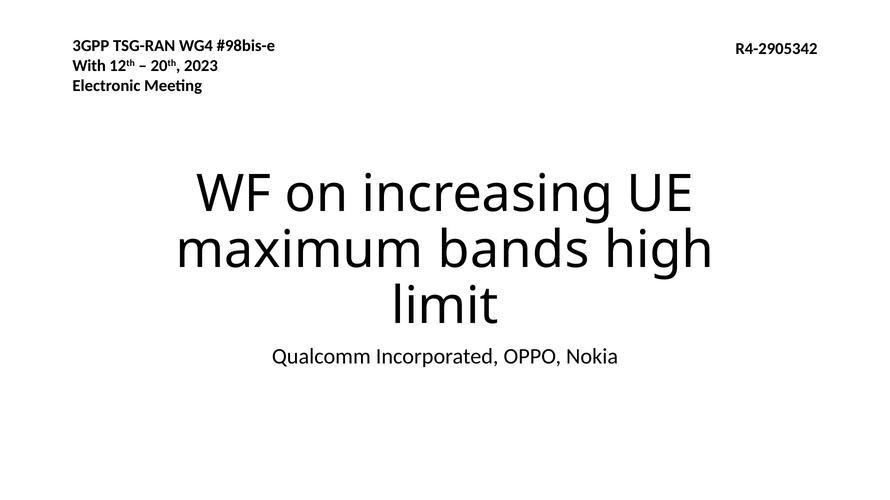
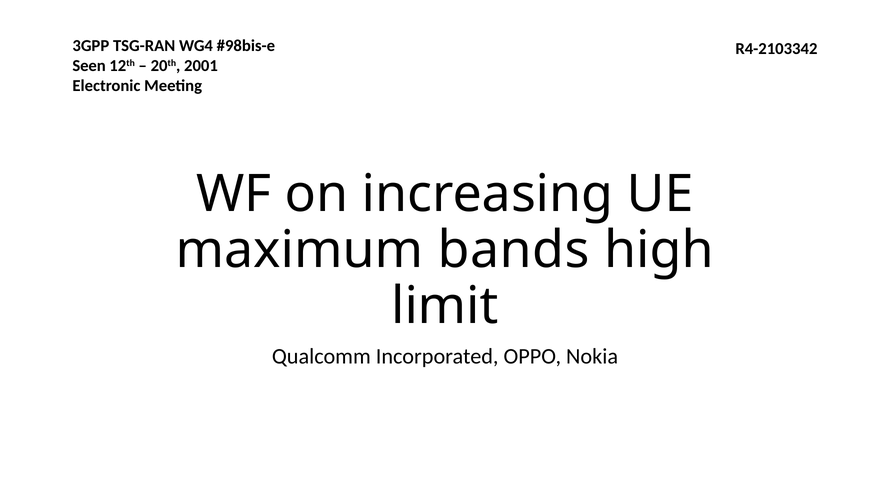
R4-2905342: R4-2905342 -> R4-2103342
With: With -> Seen
2023: 2023 -> 2001
